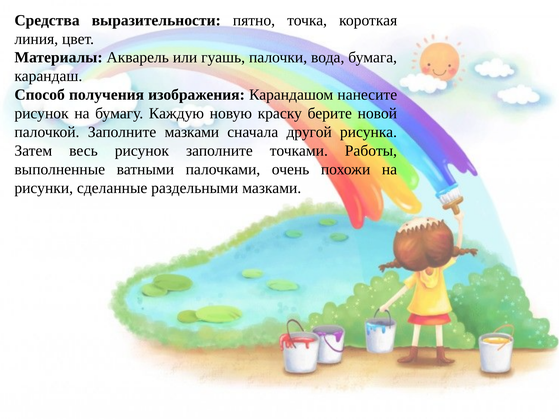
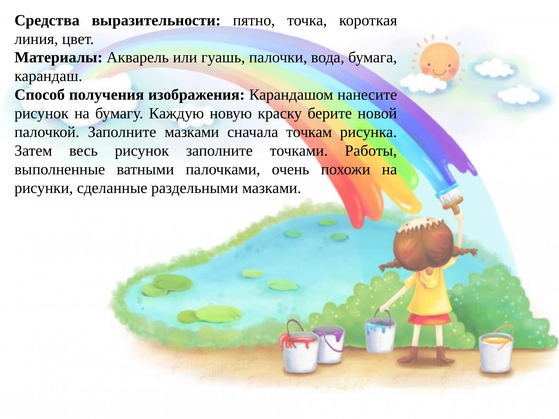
другой: другой -> точкам
